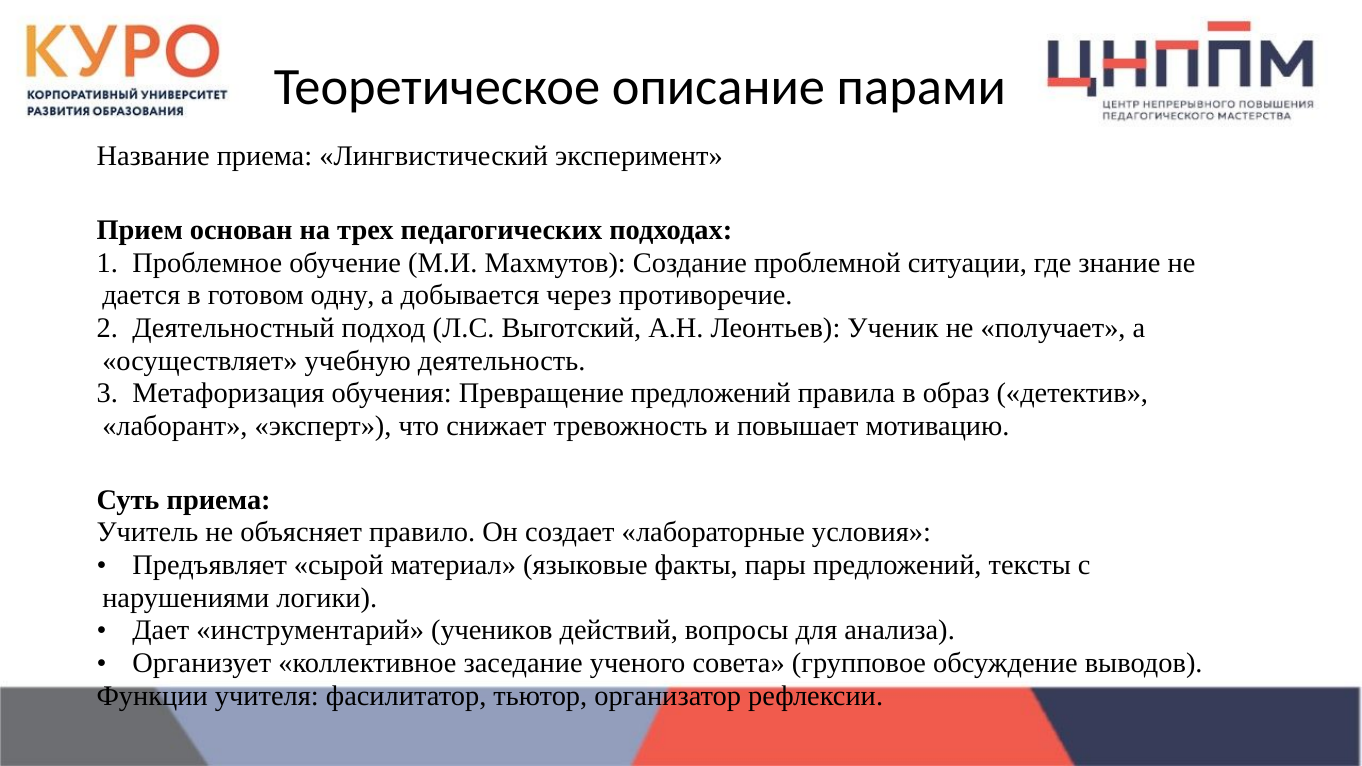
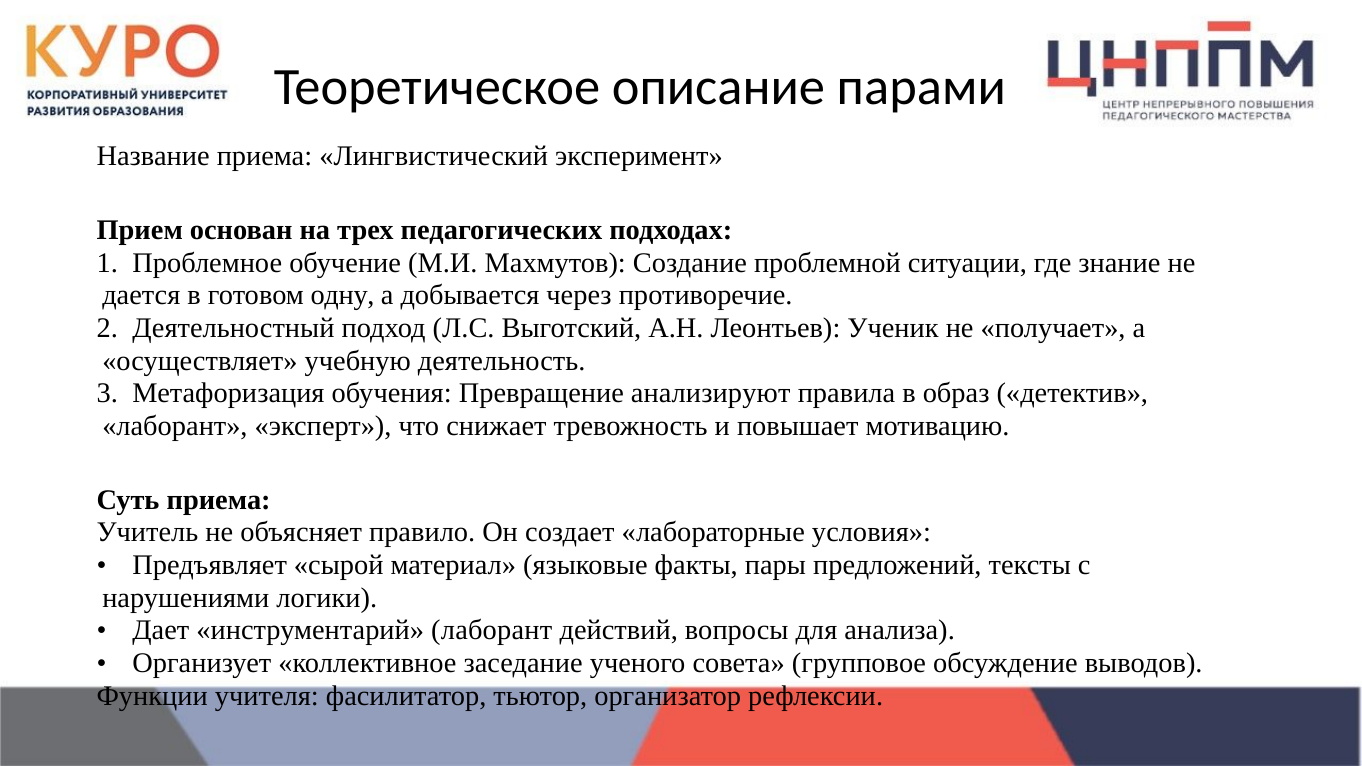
Превращение предложений: предложений -> анализируют
инструментарий учеников: учеников -> лаборант
